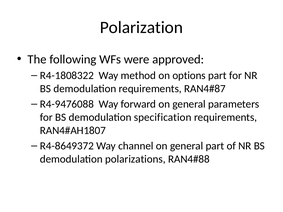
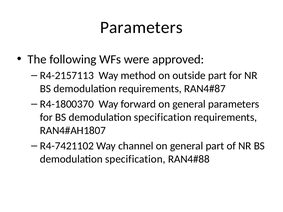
Polarization at (141, 27): Polarization -> Parameters
R4-1808322: R4-1808322 -> R4-2157113
options: options -> outside
R4-9476088: R4-9476088 -> R4-1800370
R4-8649372: R4-8649372 -> R4-7421102
polarizations at (135, 159): polarizations -> specification
